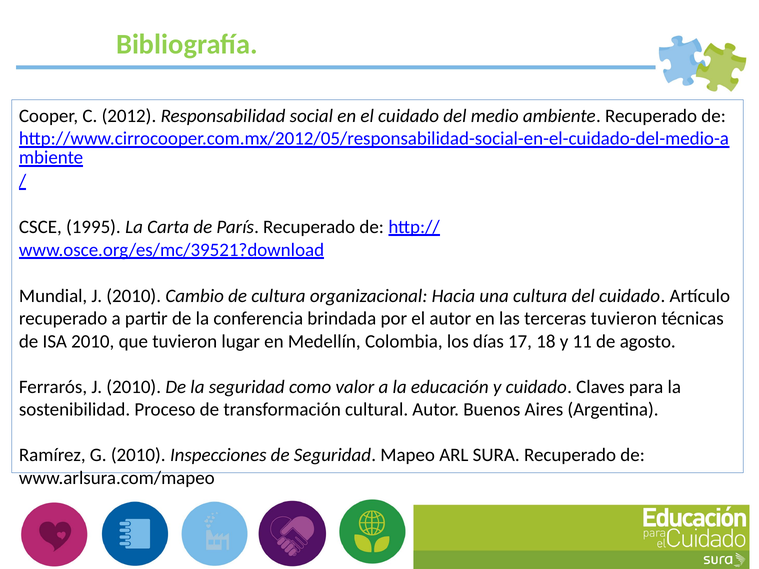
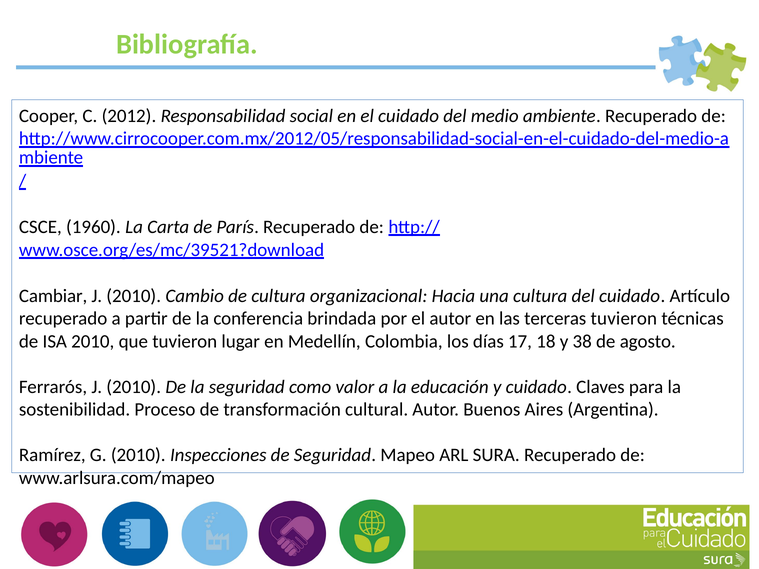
1995: 1995 -> 1960
Mundial: Mundial -> Cambiar
11: 11 -> 38
